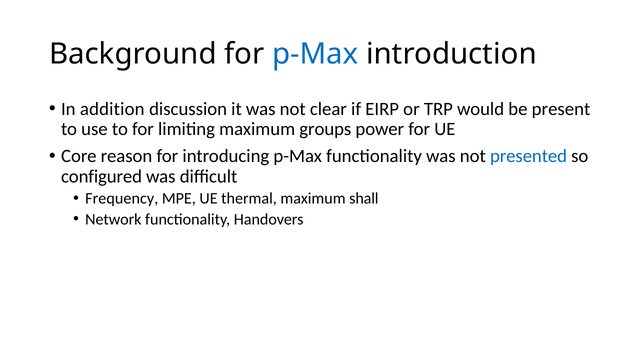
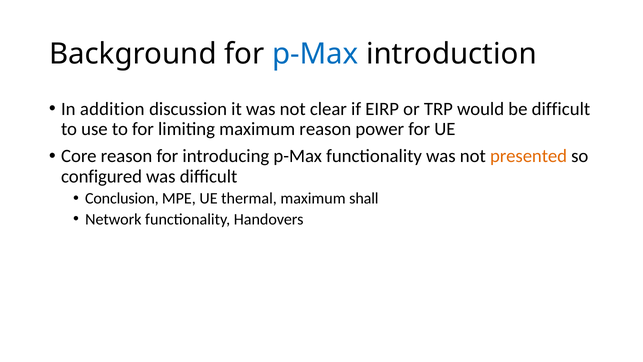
be present: present -> difficult
maximum groups: groups -> reason
presented colour: blue -> orange
Frequency: Frequency -> Conclusion
